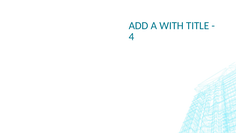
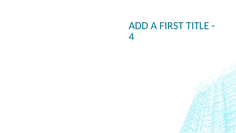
WITH: WITH -> FIRST
